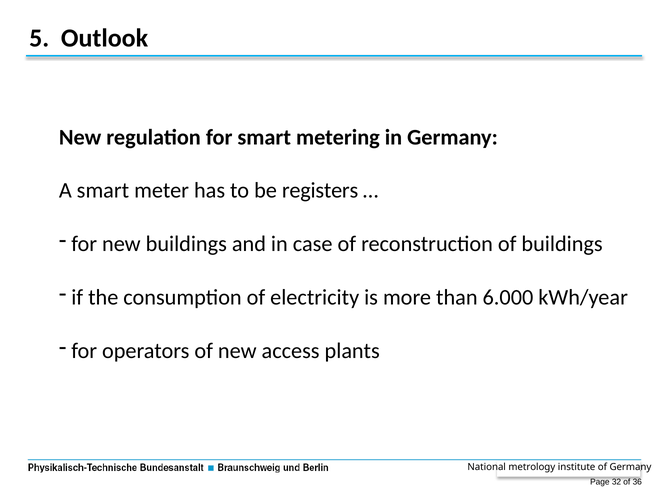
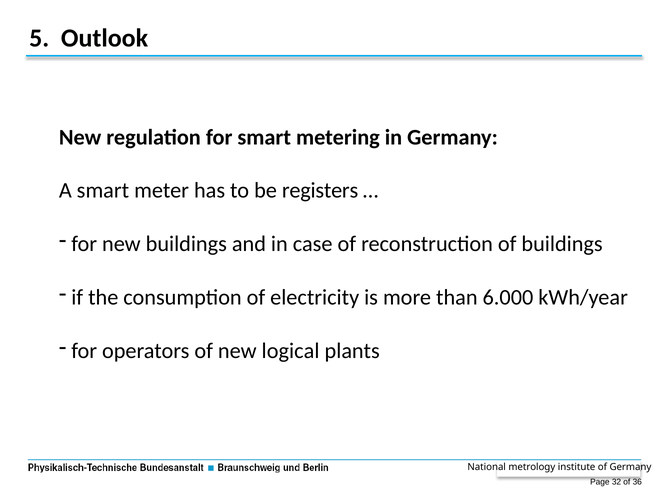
access: access -> logical
